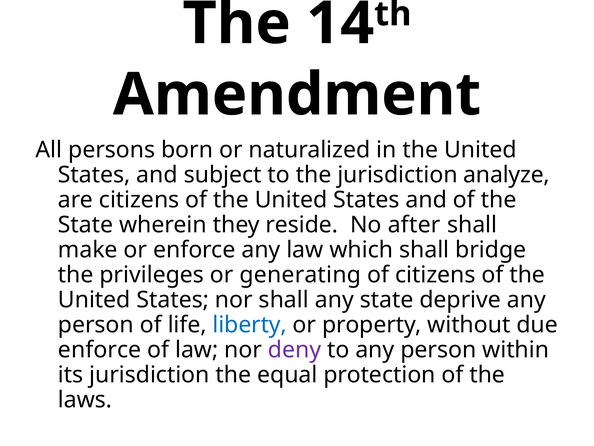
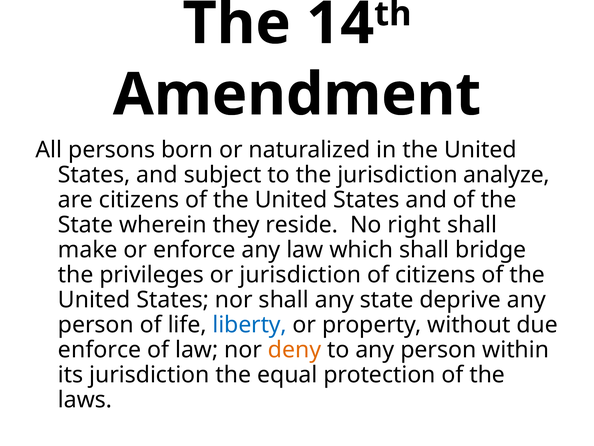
after: after -> right
or generating: generating -> jurisdiction
deny colour: purple -> orange
